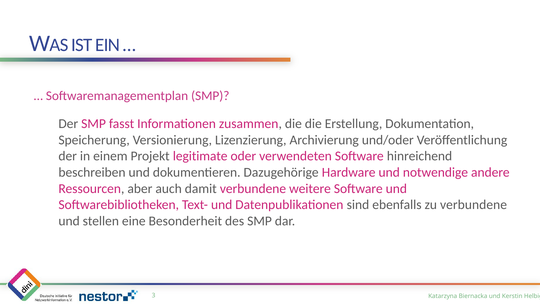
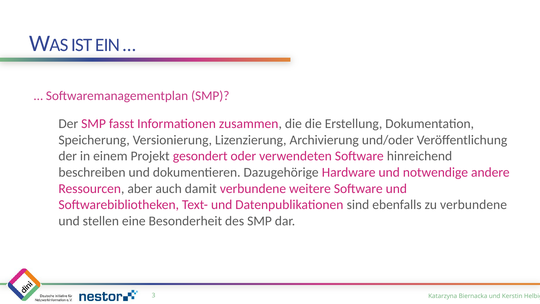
legitimate: legitimate -> gesondert
